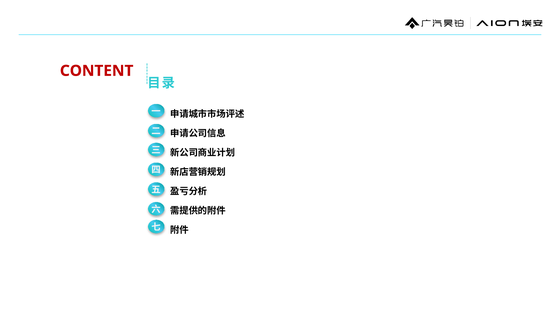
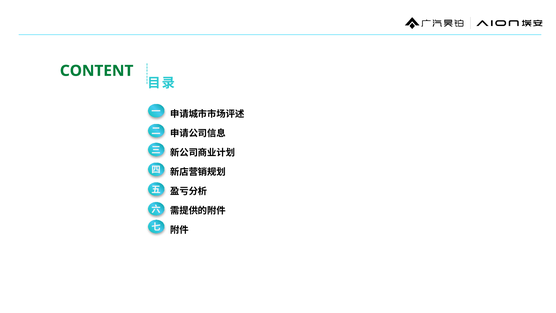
CONTENT colour: red -> green
